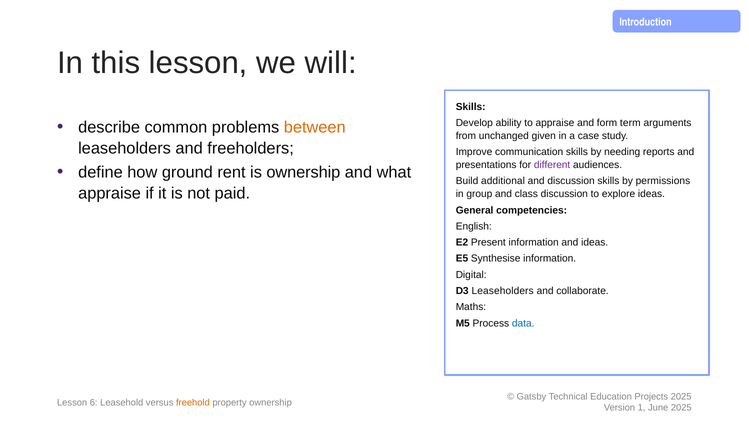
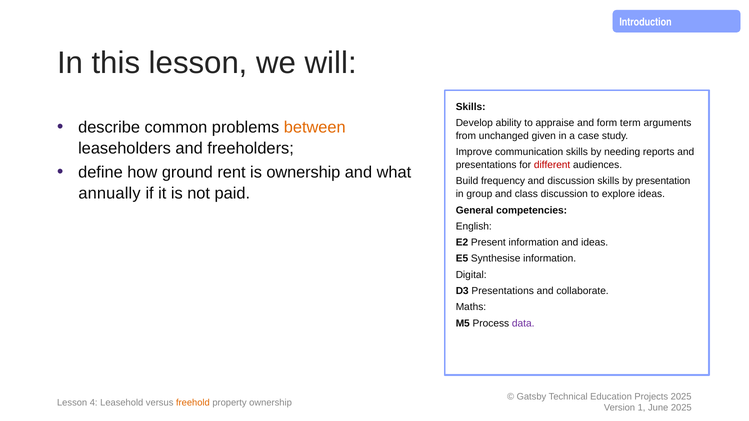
different colour: purple -> red
additional: additional -> frequency
permissions: permissions -> presentation
appraise at (110, 194): appraise -> annually
D3 Leaseholders: Leaseholders -> Presentations
data colour: blue -> purple
6: 6 -> 4
